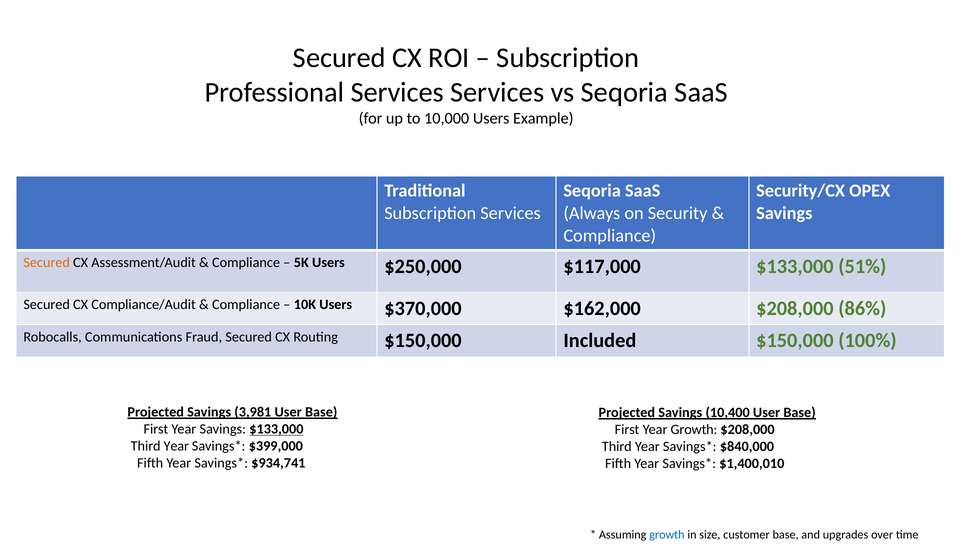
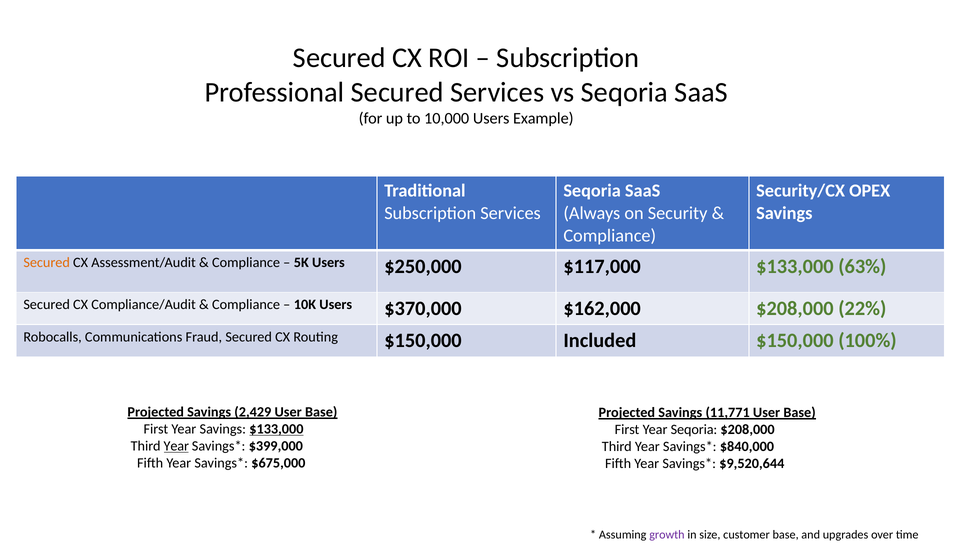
Professional Services: Services -> Secured
51%: 51% -> 63%
86%: 86% -> 22%
3,981: 3,981 -> 2,429
10,400: 10,400 -> 11,771
Year Growth: Growth -> Seqoria
Year at (176, 446) underline: none -> present
$934,741: $934,741 -> $675,000
$1,400,010: $1,400,010 -> $9,520,644
growth at (667, 535) colour: blue -> purple
